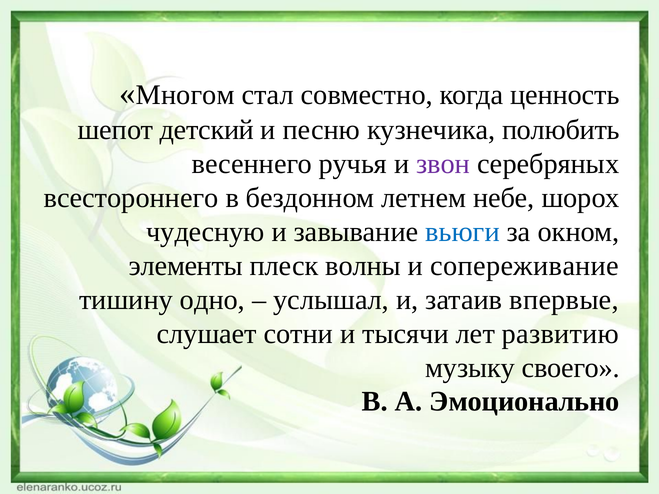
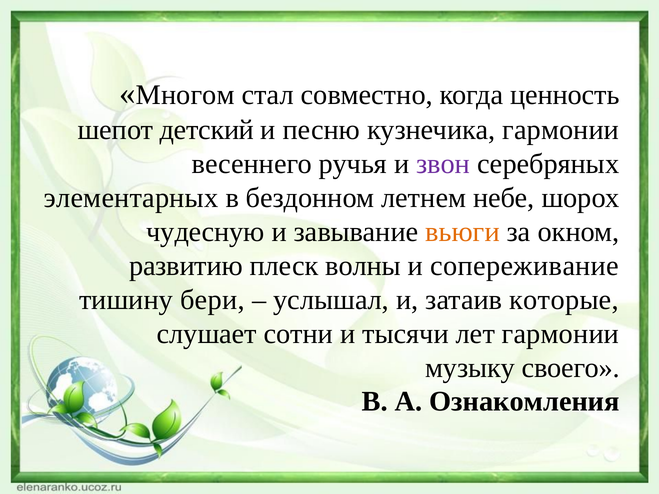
кузнечика полюбить: полюбить -> гармонии
всестороннего: всестороннего -> элементарных
вьюги colour: blue -> orange
элементы: элементы -> развитию
одно: одно -> бери
впервые: впервые -> которые
лет развитию: развитию -> гармонии
Эмоционально: Эмоционально -> Ознакомления
